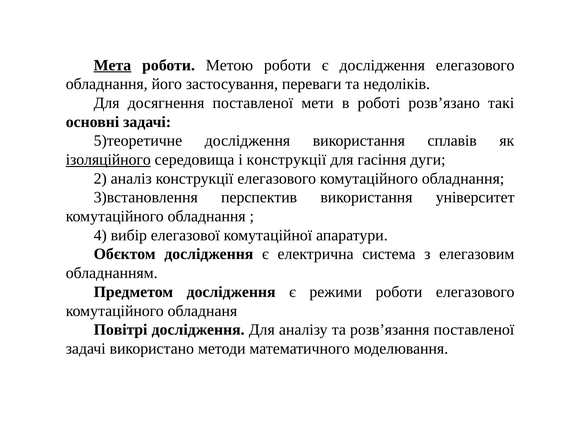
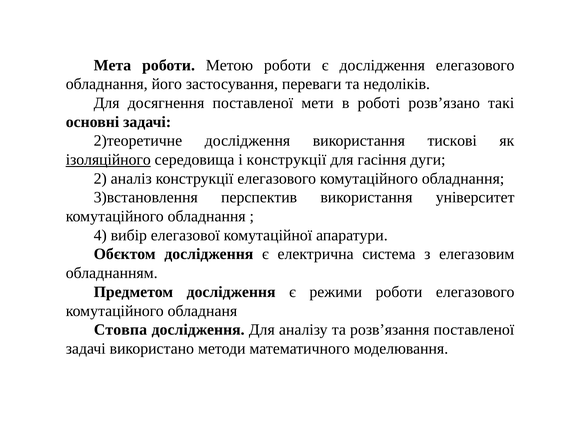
Мета underline: present -> none
5)теоретичне: 5)теоретичне -> 2)теоретичне
сплавів: сплавів -> тискові
Повітрі: Повітрі -> Стовпа
